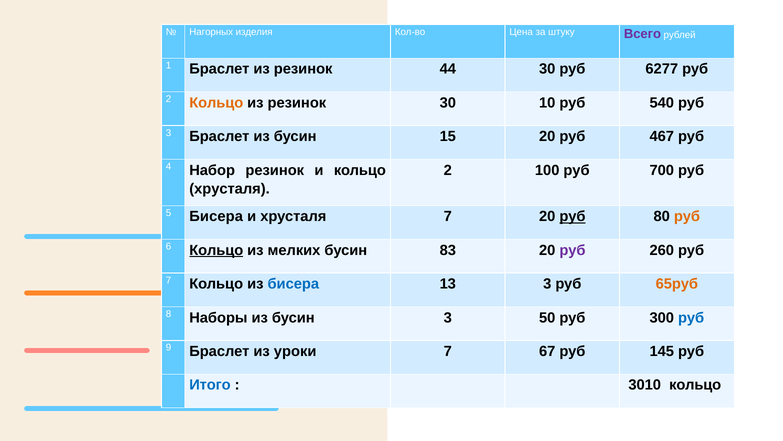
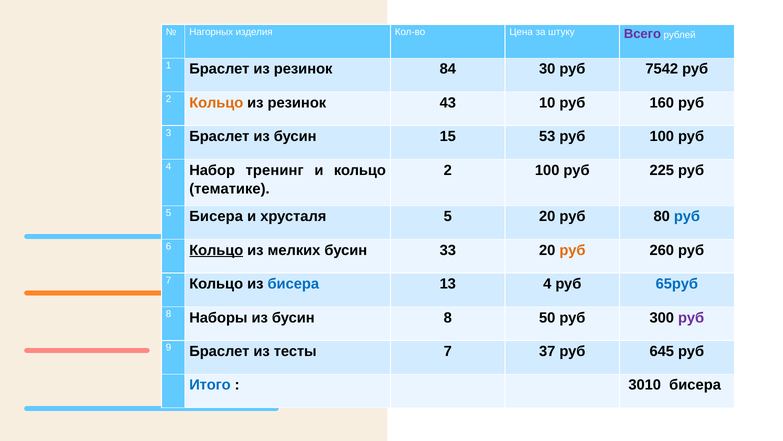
44: 44 -> 84
6277: 6277 -> 7542
резинок 30: 30 -> 43
540: 540 -> 160
15 20: 20 -> 53
руб 467: 467 -> 100
Набор резинок: резинок -> тренинг
700: 700 -> 225
хрусталя at (229, 189): хрусталя -> тематике
хрусталя 7: 7 -> 5
руб at (572, 216) underline: present -> none
руб at (687, 216) colour: orange -> blue
83: 83 -> 33
руб at (572, 250) colour: purple -> orange
13 3: 3 -> 4
65руб colour: orange -> blue
бусин 3: 3 -> 8
руб at (691, 317) colour: blue -> purple
уроки: уроки -> тесты
67: 67 -> 37
145: 145 -> 645
3010 кольцо: кольцо -> бисера
